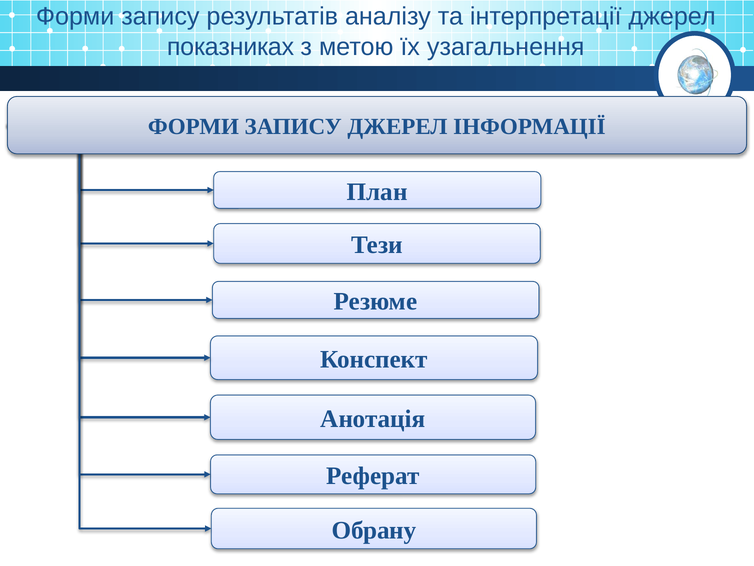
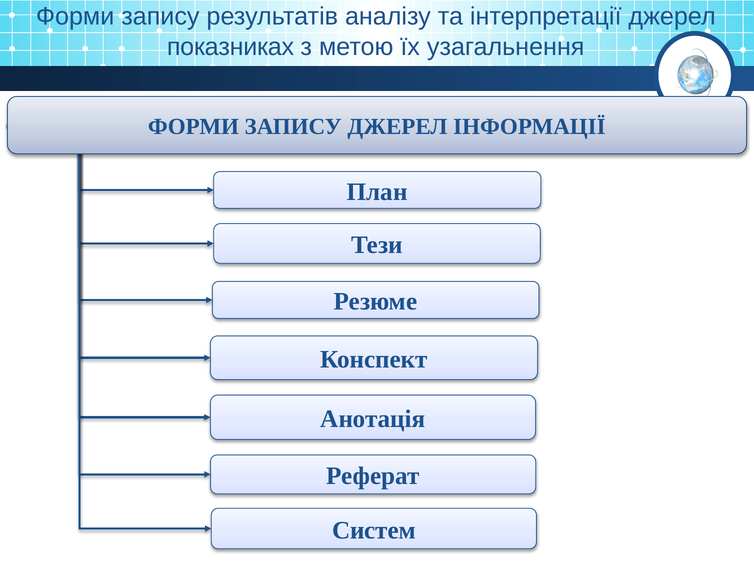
Обрану: Обрану -> Систем
